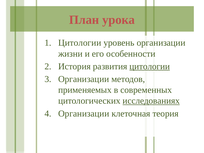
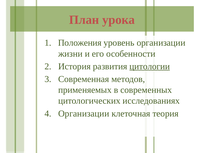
Цитологии at (80, 43): Цитологии -> Положения
Организации at (84, 79): Организации -> Современная
исследованиях underline: present -> none
